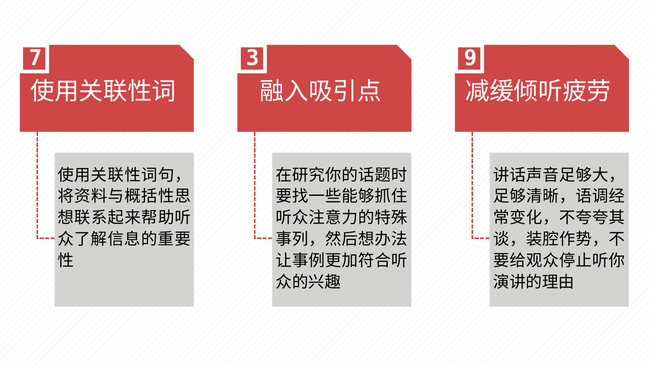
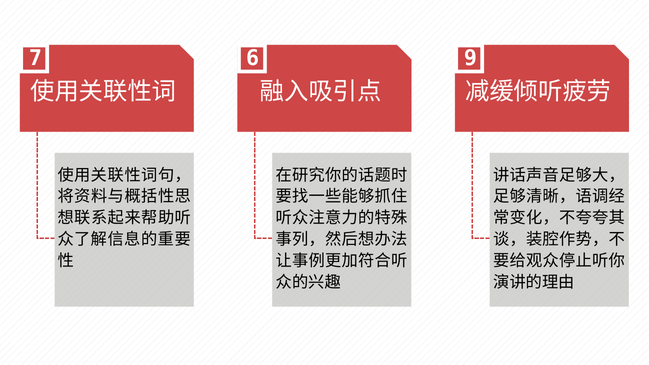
3: 3 -> 6
